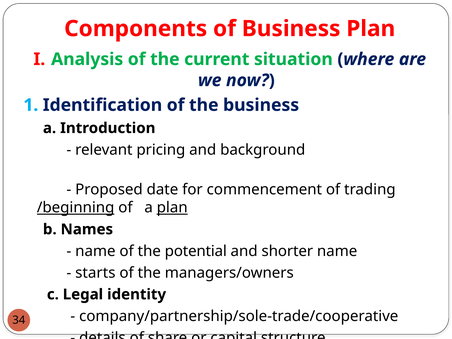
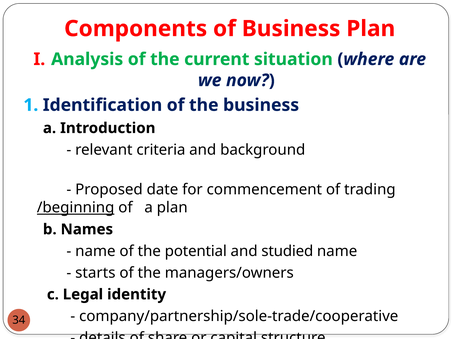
pricing: pricing -> criteria
plan at (172, 208) underline: present -> none
shorter: shorter -> studied
